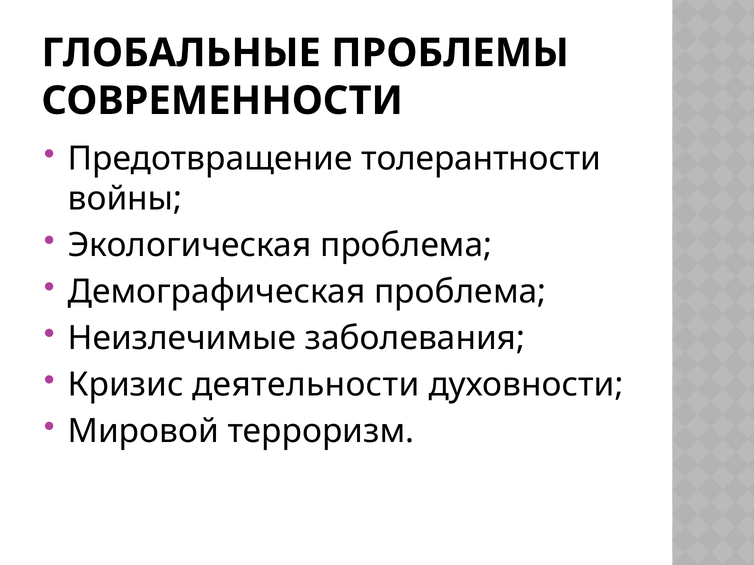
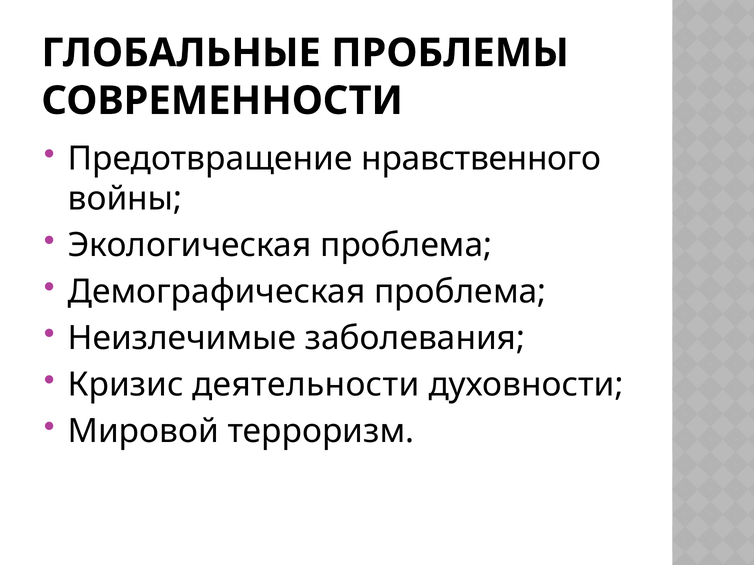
толерантности: толерантности -> нравственного
